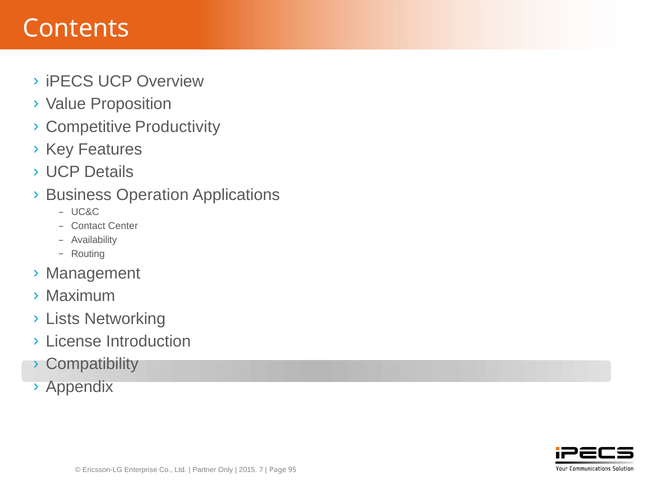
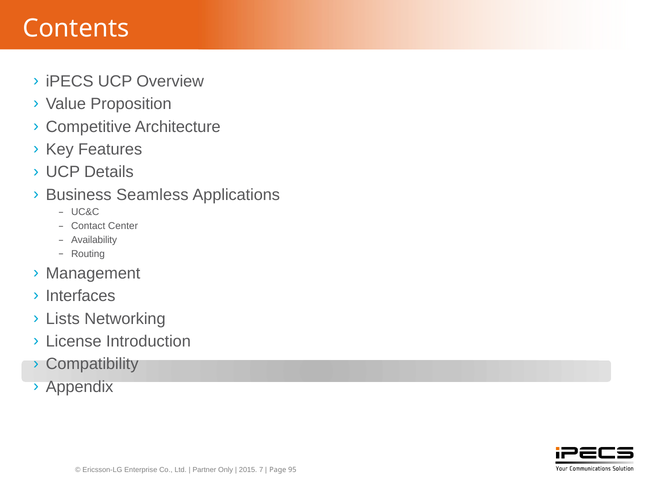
Productivity: Productivity -> Architecture
Operation: Operation -> Seamless
Maximum: Maximum -> Interfaces
